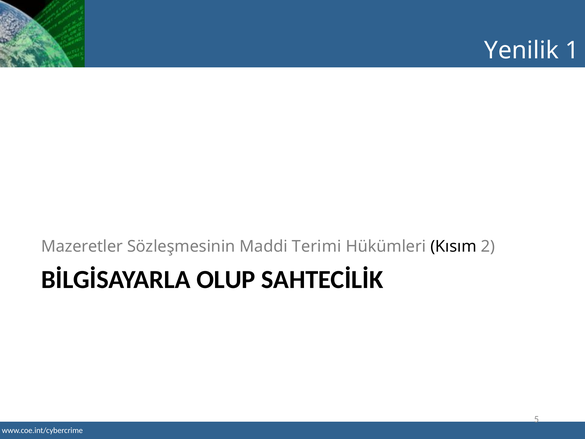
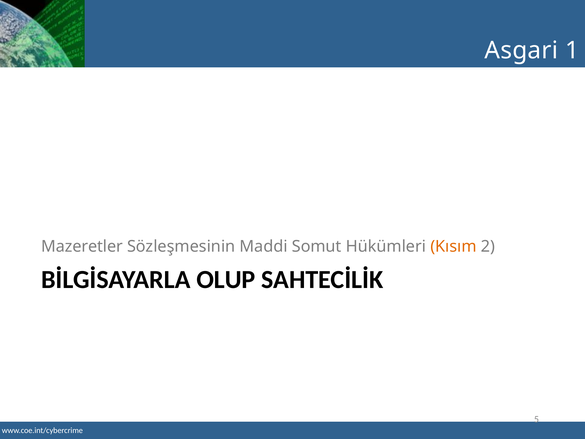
Yenilik: Yenilik -> Asgari
Terimi: Terimi -> Somut
Kısım colour: black -> orange
